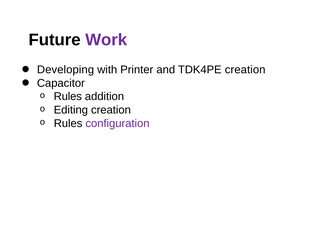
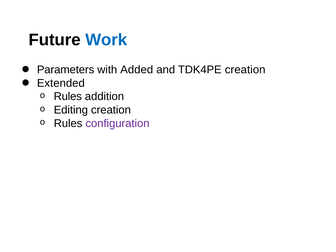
Work colour: purple -> blue
Developing: Developing -> Parameters
Printer: Printer -> Added
Capacitor: Capacitor -> Extended
